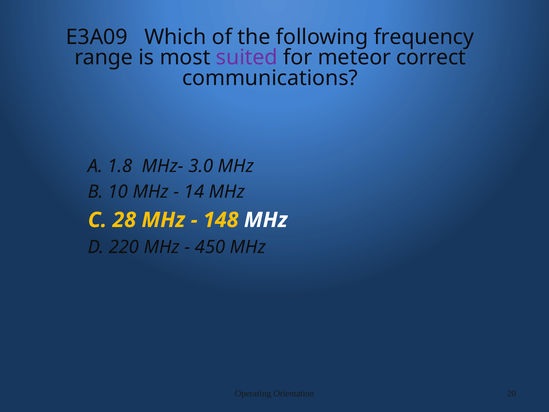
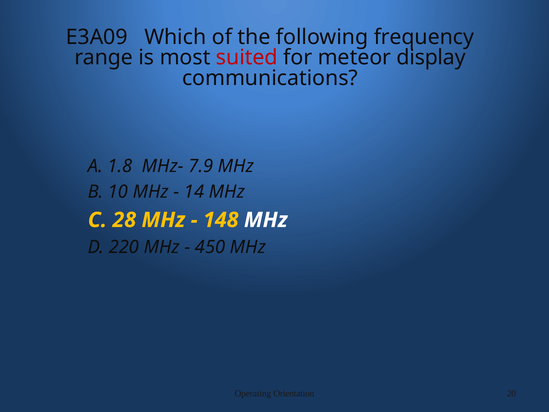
suited colour: purple -> red
correct: correct -> display
3.0: 3.0 -> 7.9
